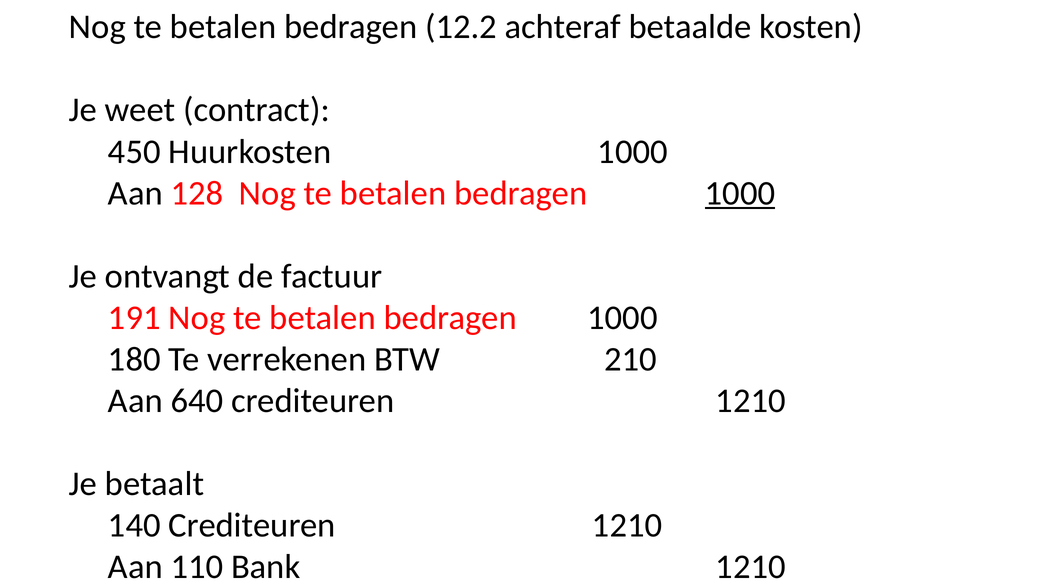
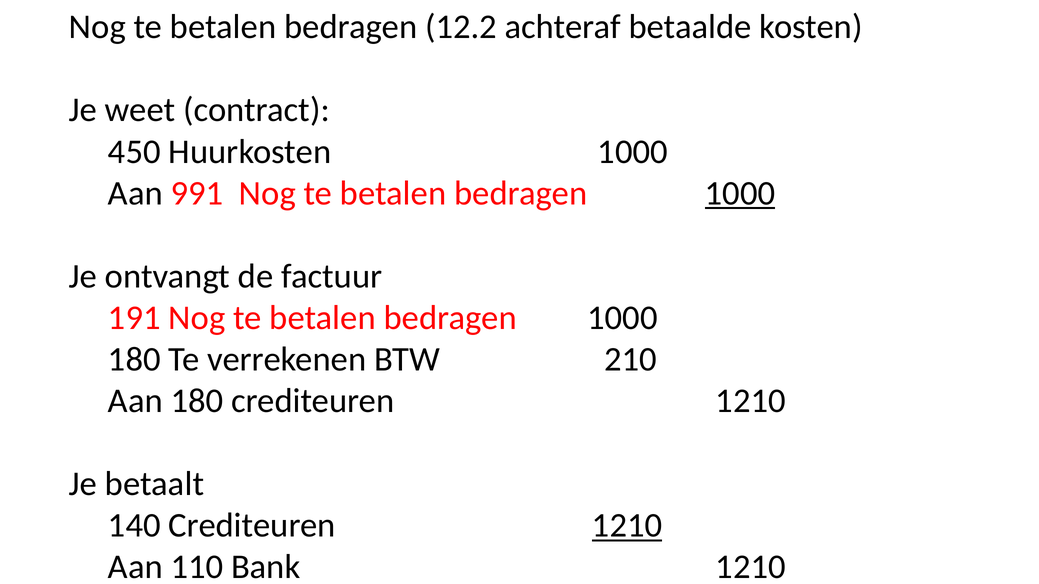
128: 128 -> 991
Aan 640: 640 -> 180
1210 at (627, 526) underline: none -> present
